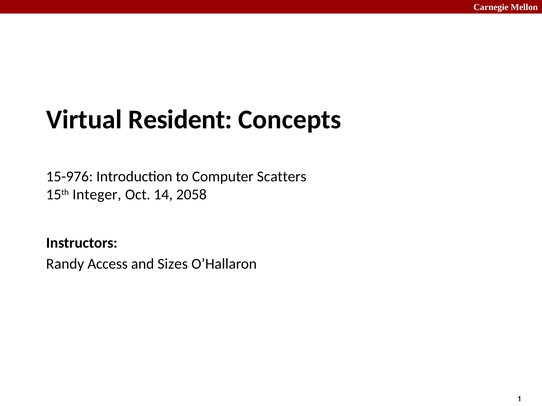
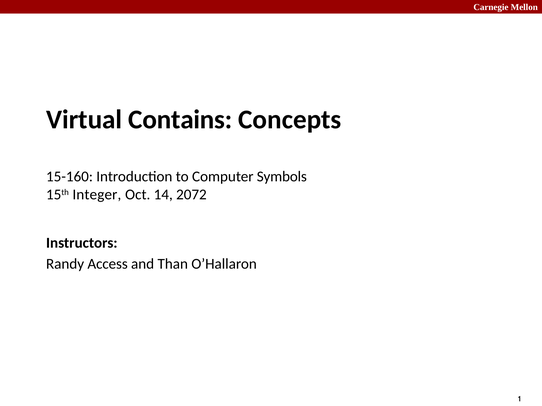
Resident: Resident -> Contains
15-976: 15-976 -> 15-160
Scatters: Scatters -> Symbols
2058: 2058 -> 2072
Sizes: Sizes -> Than
